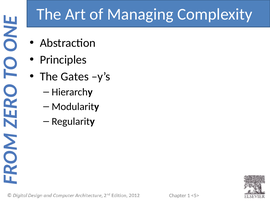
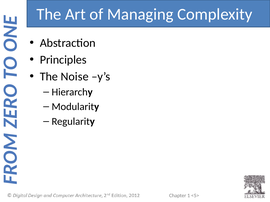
Gates: Gates -> Noise
